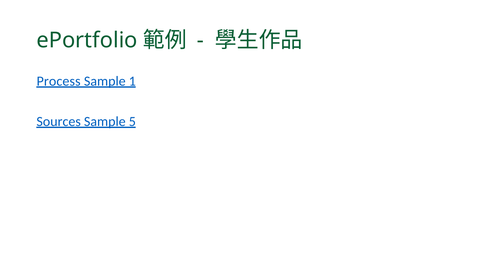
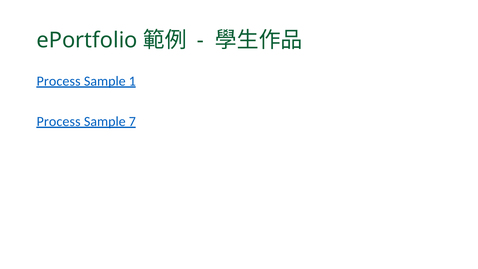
Sources at (59, 121): Sources -> Process
5: 5 -> 7
